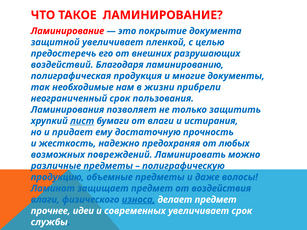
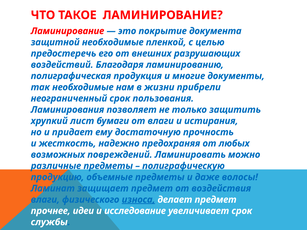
защитной увеличивает: увеличивает -> необходимые
лист underline: present -> none
современных: современных -> исследование
